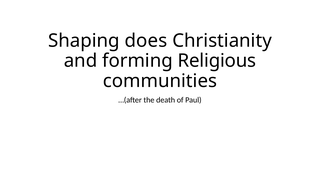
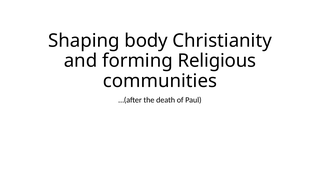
does: does -> body
